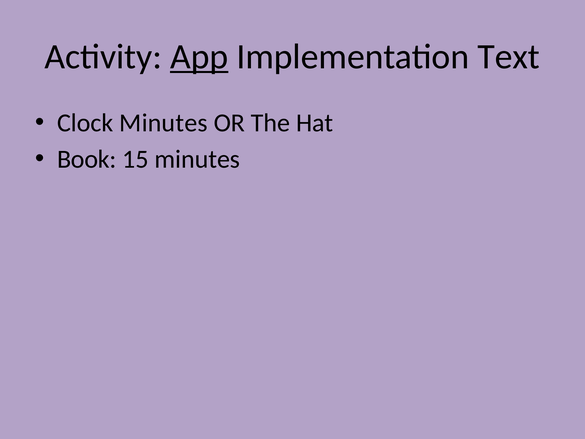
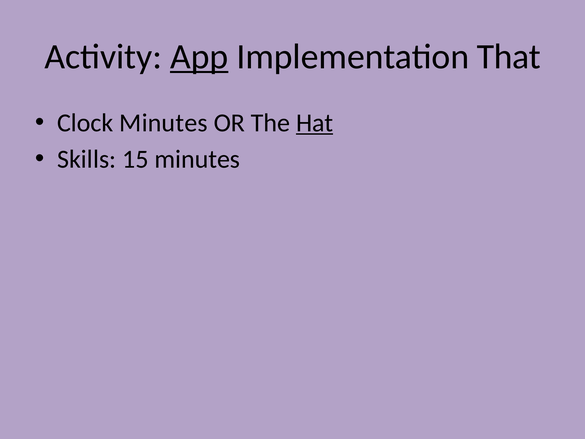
Text: Text -> That
Hat underline: none -> present
Book: Book -> Skills
